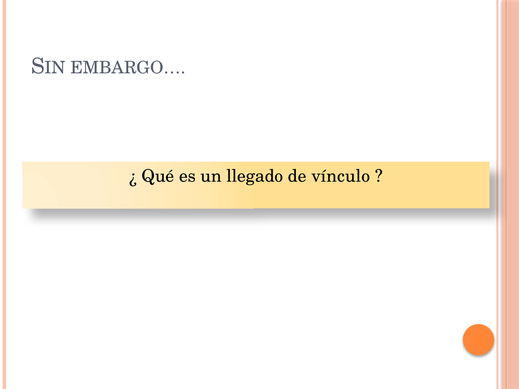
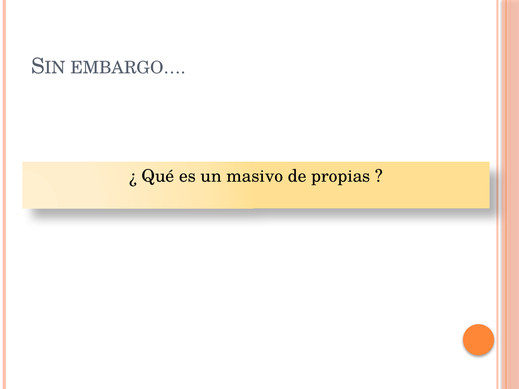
llegado: llegado -> masivo
vínculo: vínculo -> propias
